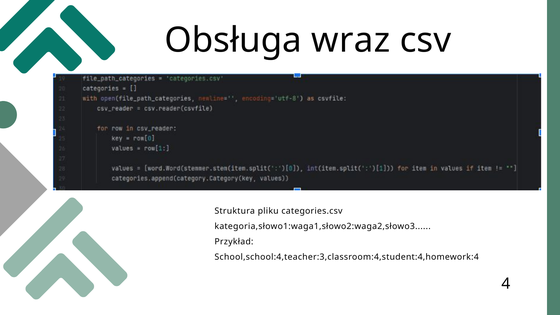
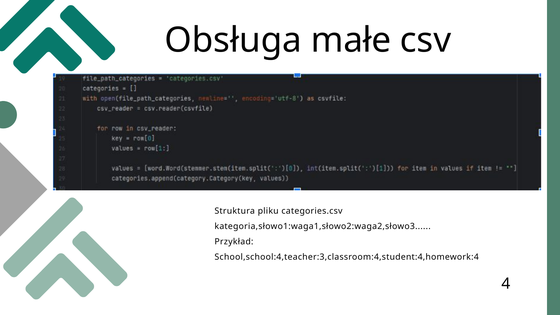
wraz: wraz -> małe
